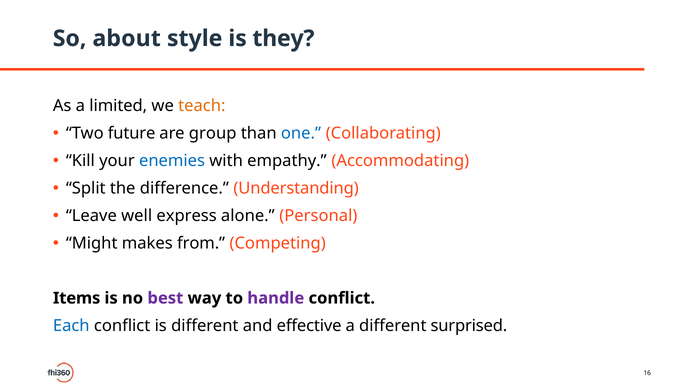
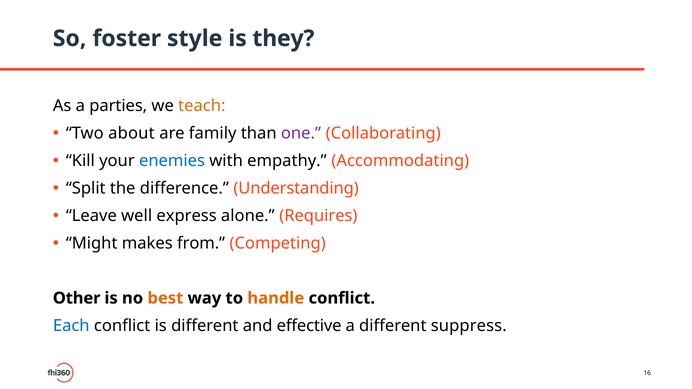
about: about -> foster
limited: limited -> parties
future: future -> about
group: group -> family
one colour: blue -> purple
Personal: Personal -> Requires
Items: Items -> Other
best colour: purple -> orange
handle colour: purple -> orange
surprised: surprised -> suppress
